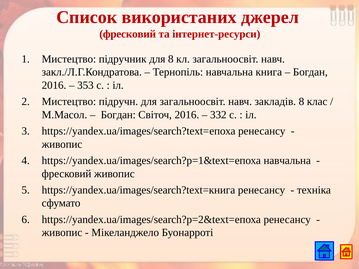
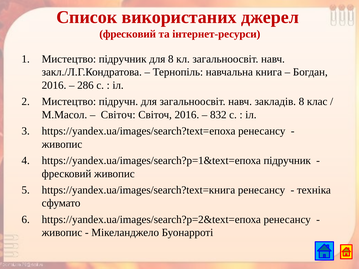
353: 353 -> 286
Богдан at (118, 115): Богдан -> Світоч
332: 332 -> 832
https://yandex.ua/images/search?p=1&text=епоха навчальна: навчальна -> підручник
